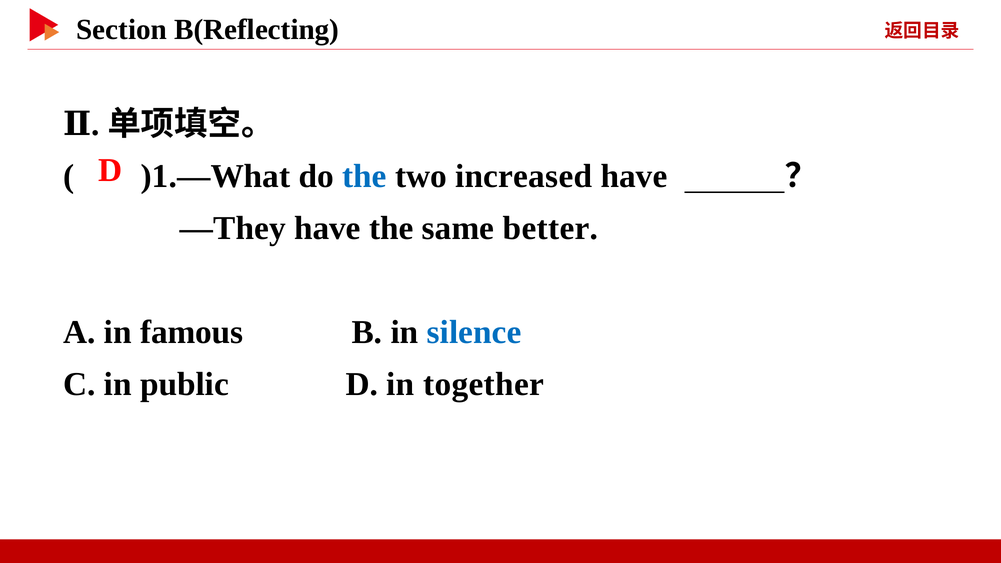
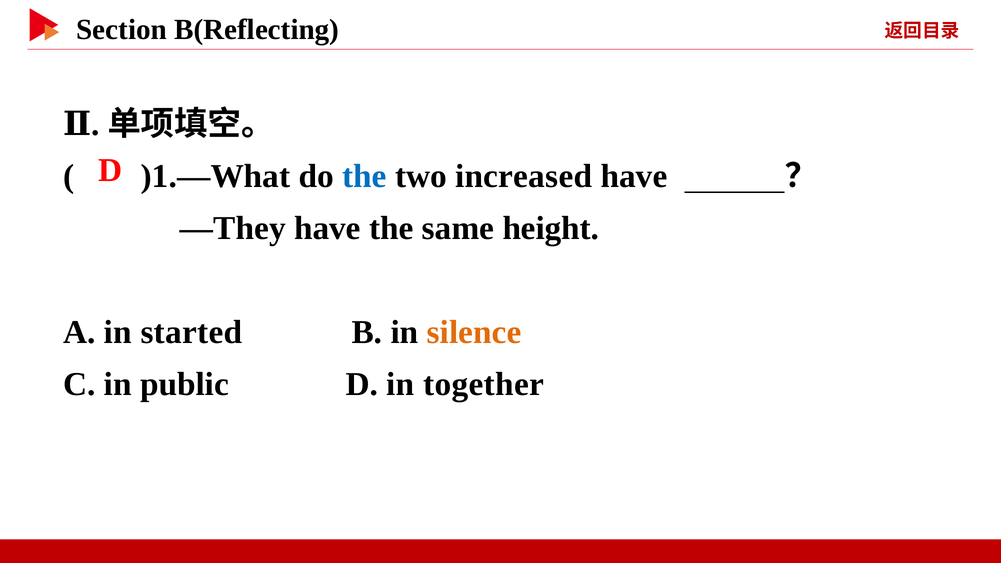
better: better -> height
famous: famous -> started
silence colour: blue -> orange
